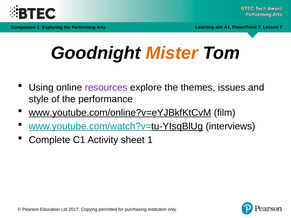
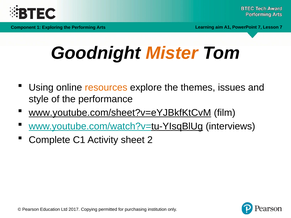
resources colour: purple -> orange
www.youtube.com/online?v=eYJBkfKtCvM: www.youtube.com/online?v=eYJBkfKtCvM -> www.youtube.com/sheet?v=eYJBkfKtCvM
sheet 1: 1 -> 2
